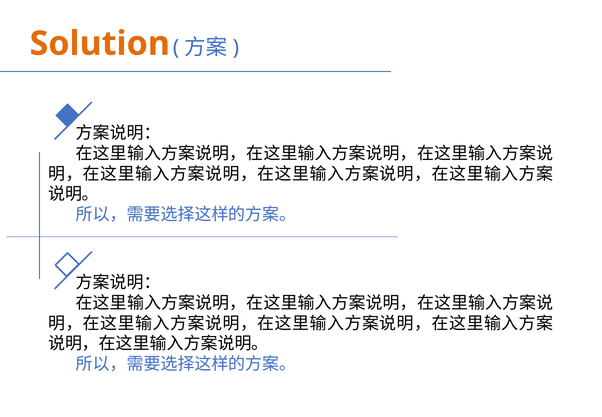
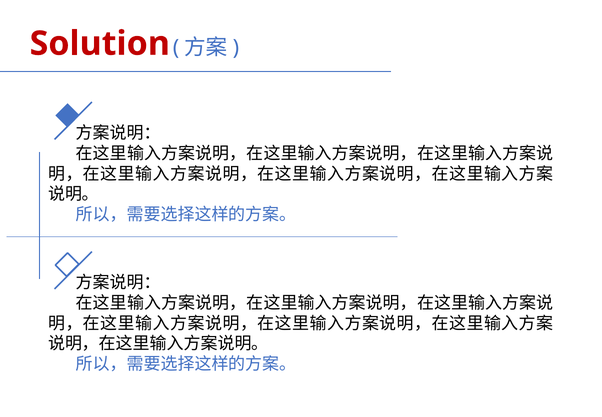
Solution colour: orange -> red
